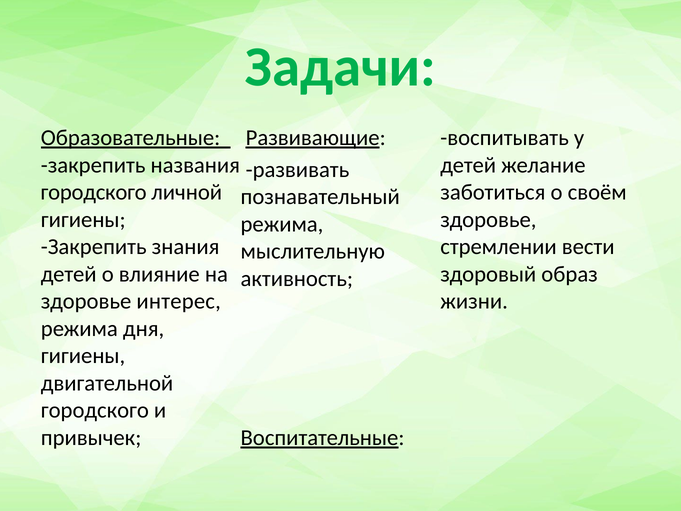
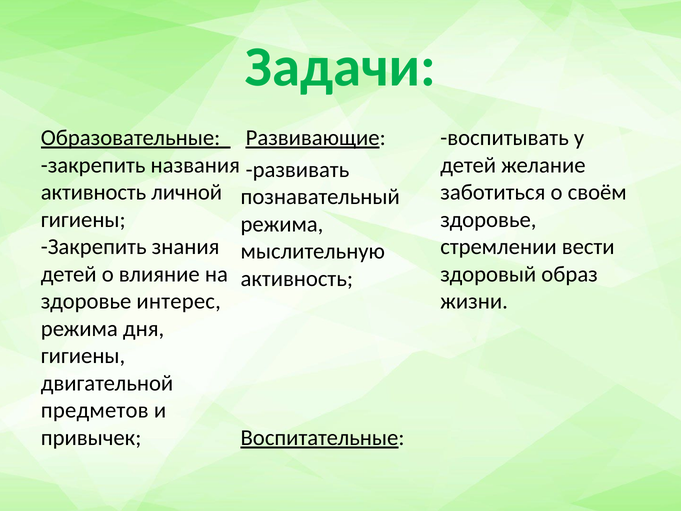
городского at (94, 192): городского -> активность
городского at (95, 410): городского -> предметов
